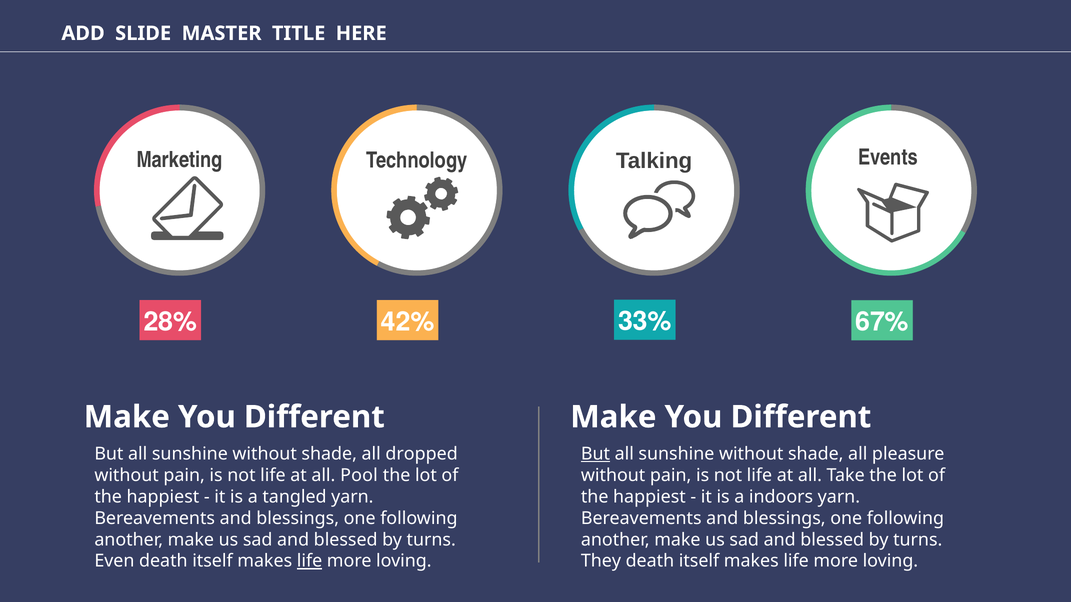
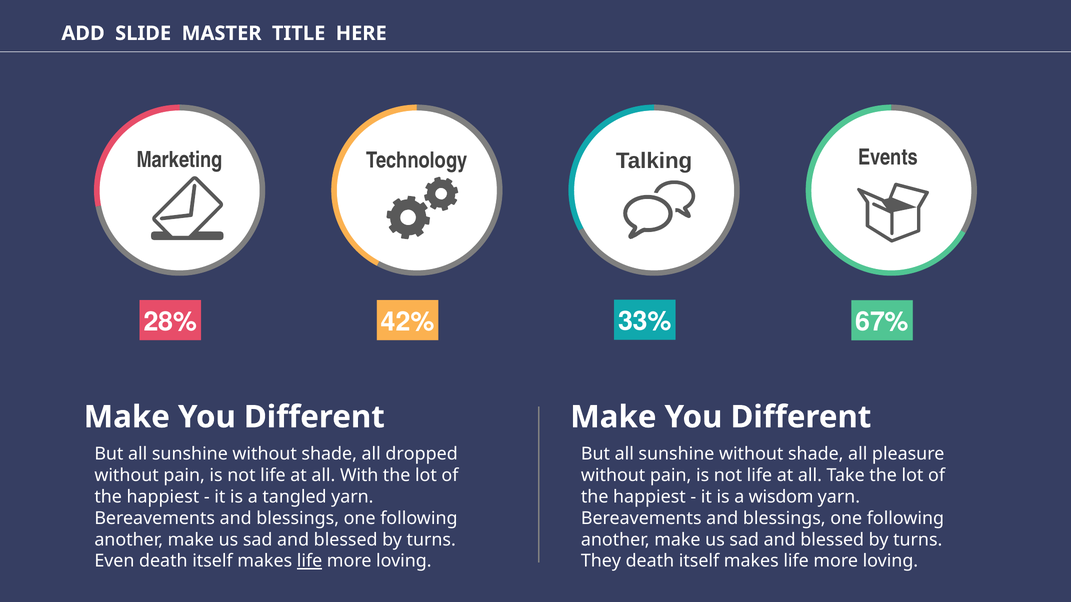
But at (595, 454) underline: present -> none
Pool: Pool -> With
indoors: indoors -> wisdom
